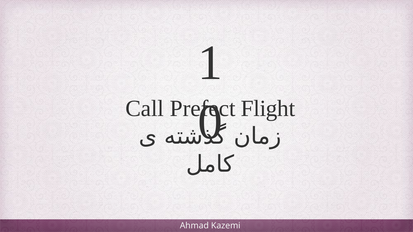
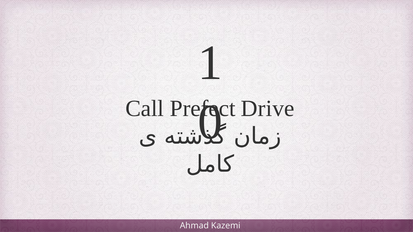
Flight: Flight -> Drive
